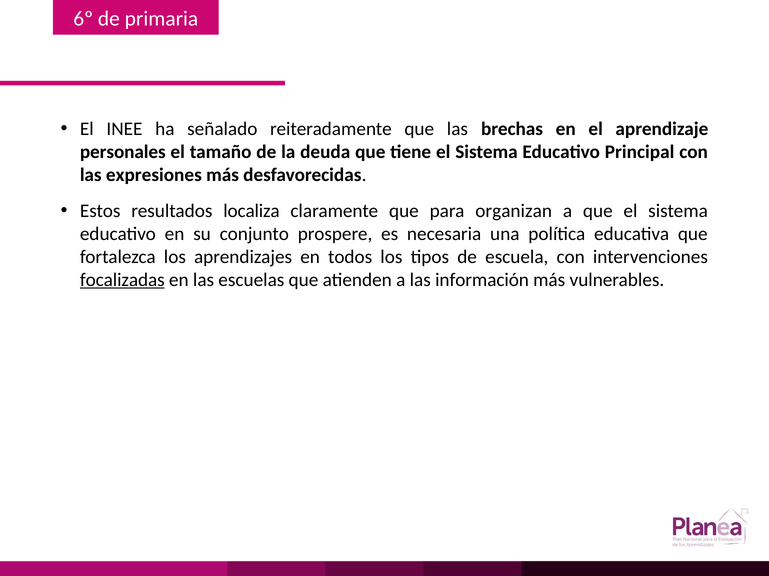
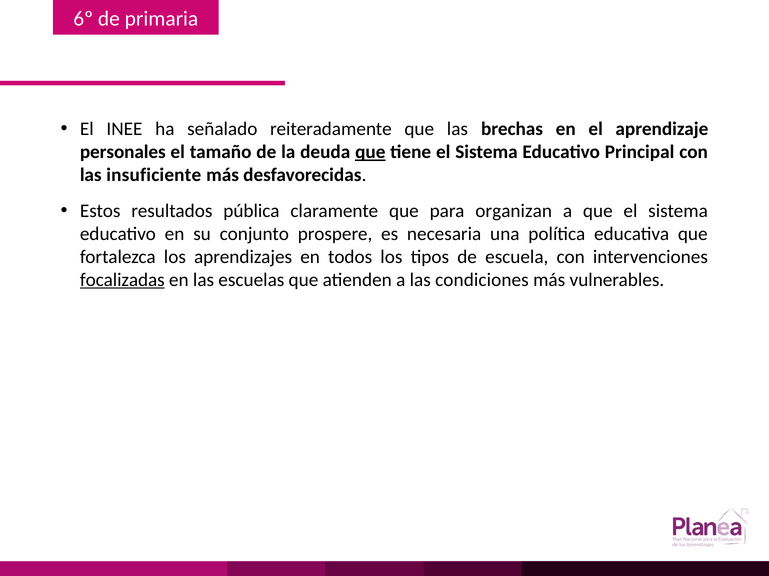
que at (370, 152) underline: none -> present
expresiones: expresiones -> insuficiente
localiza: localiza -> pública
información: información -> condiciones
